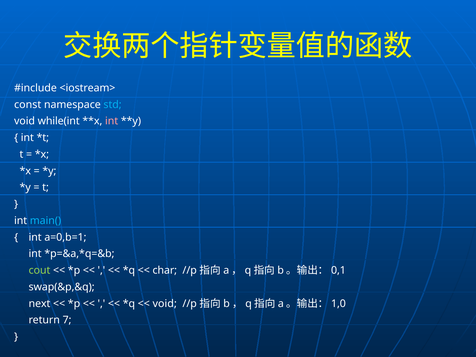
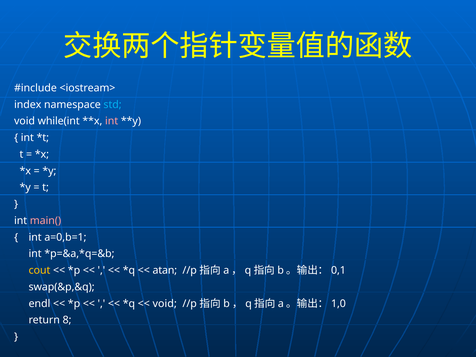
const: const -> index
main( colour: light blue -> pink
cout colour: light green -> yellow
char: char -> atan
next: next -> endl
7: 7 -> 8
